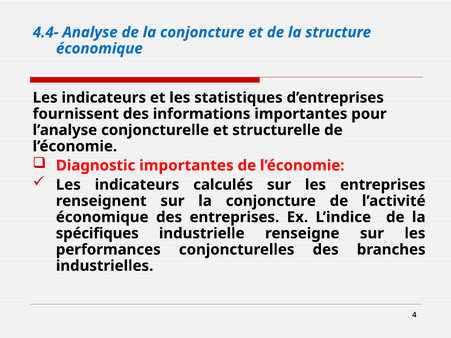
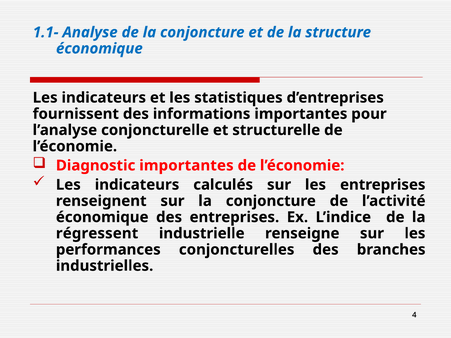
4.4-: 4.4- -> 1.1-
spécifiques: spécifiques -> régressent
